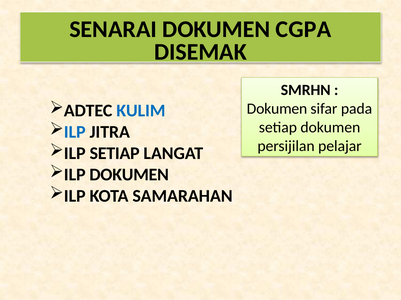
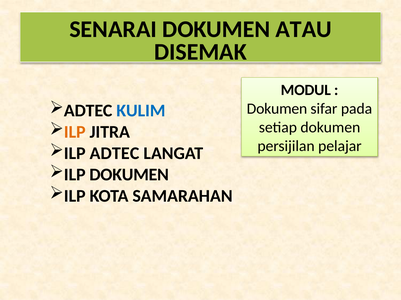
CGPA: CGPA -> ATAU
SMRHN: SMRHN -> MODUL
ILP at (75, 132) colour: blue -> orange
ILP SETIAP: SETIAP -> ADTEC
